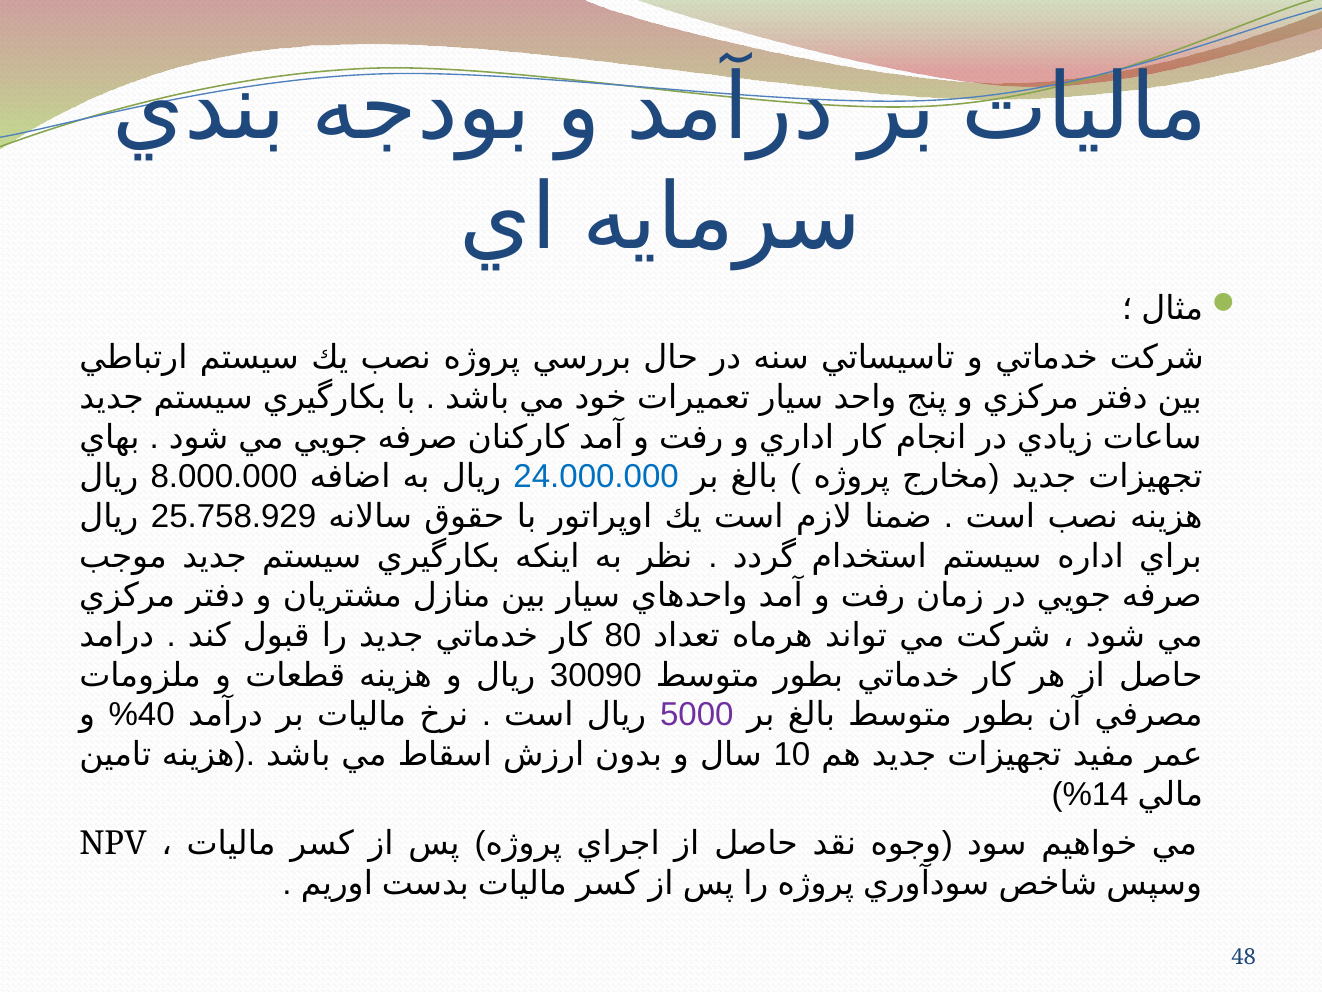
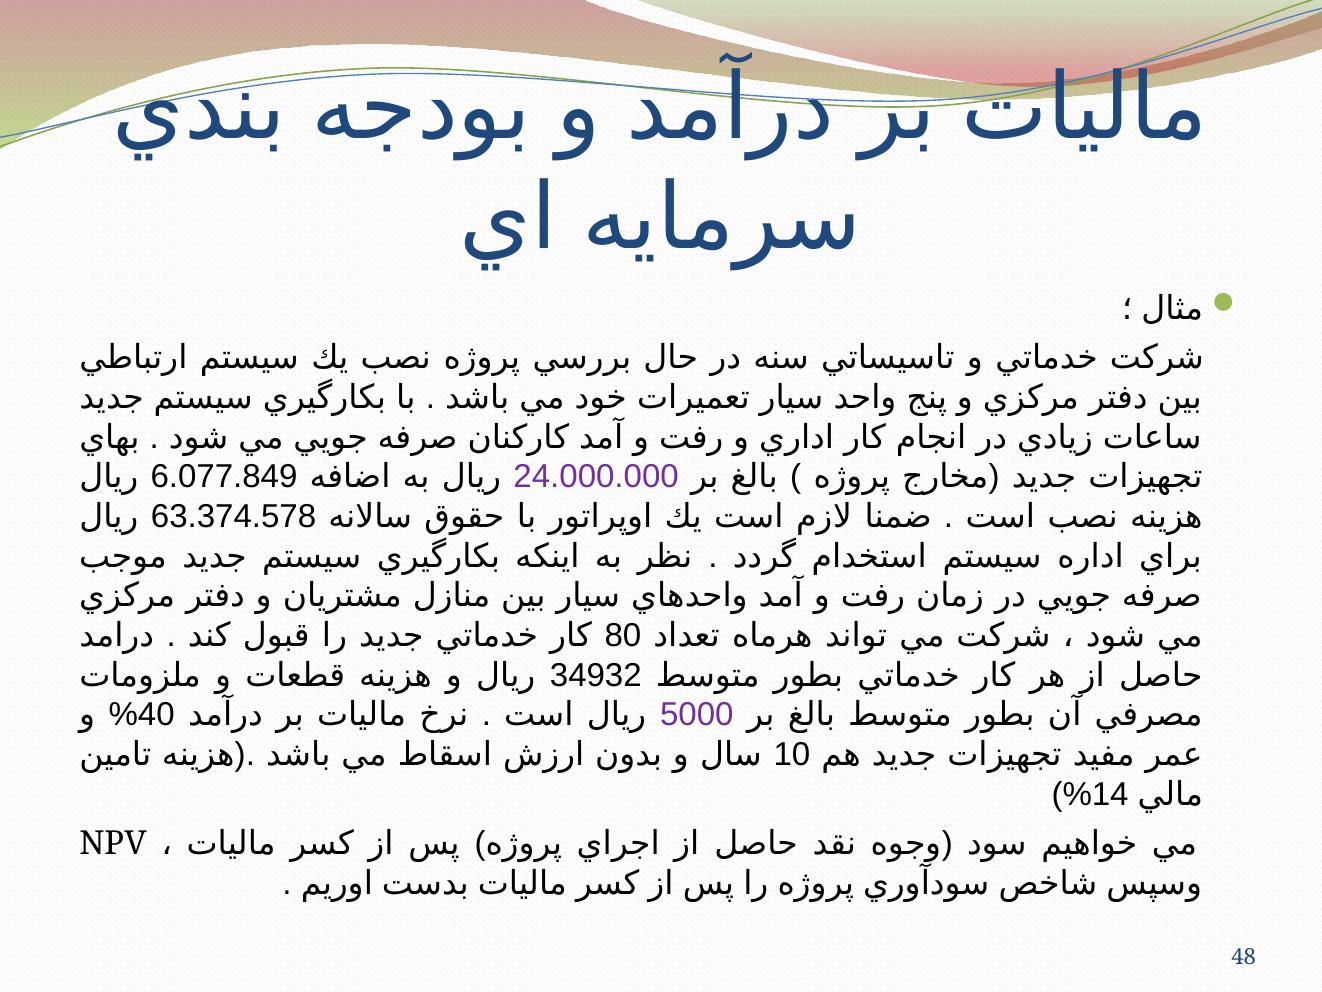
8.000.000: 8.000.000 -> 6.077.849
24.000.000 colour: blue -> purple
25.758.929: 25.758.929 -> 63.374.578
30090: 30090 -> 34932
